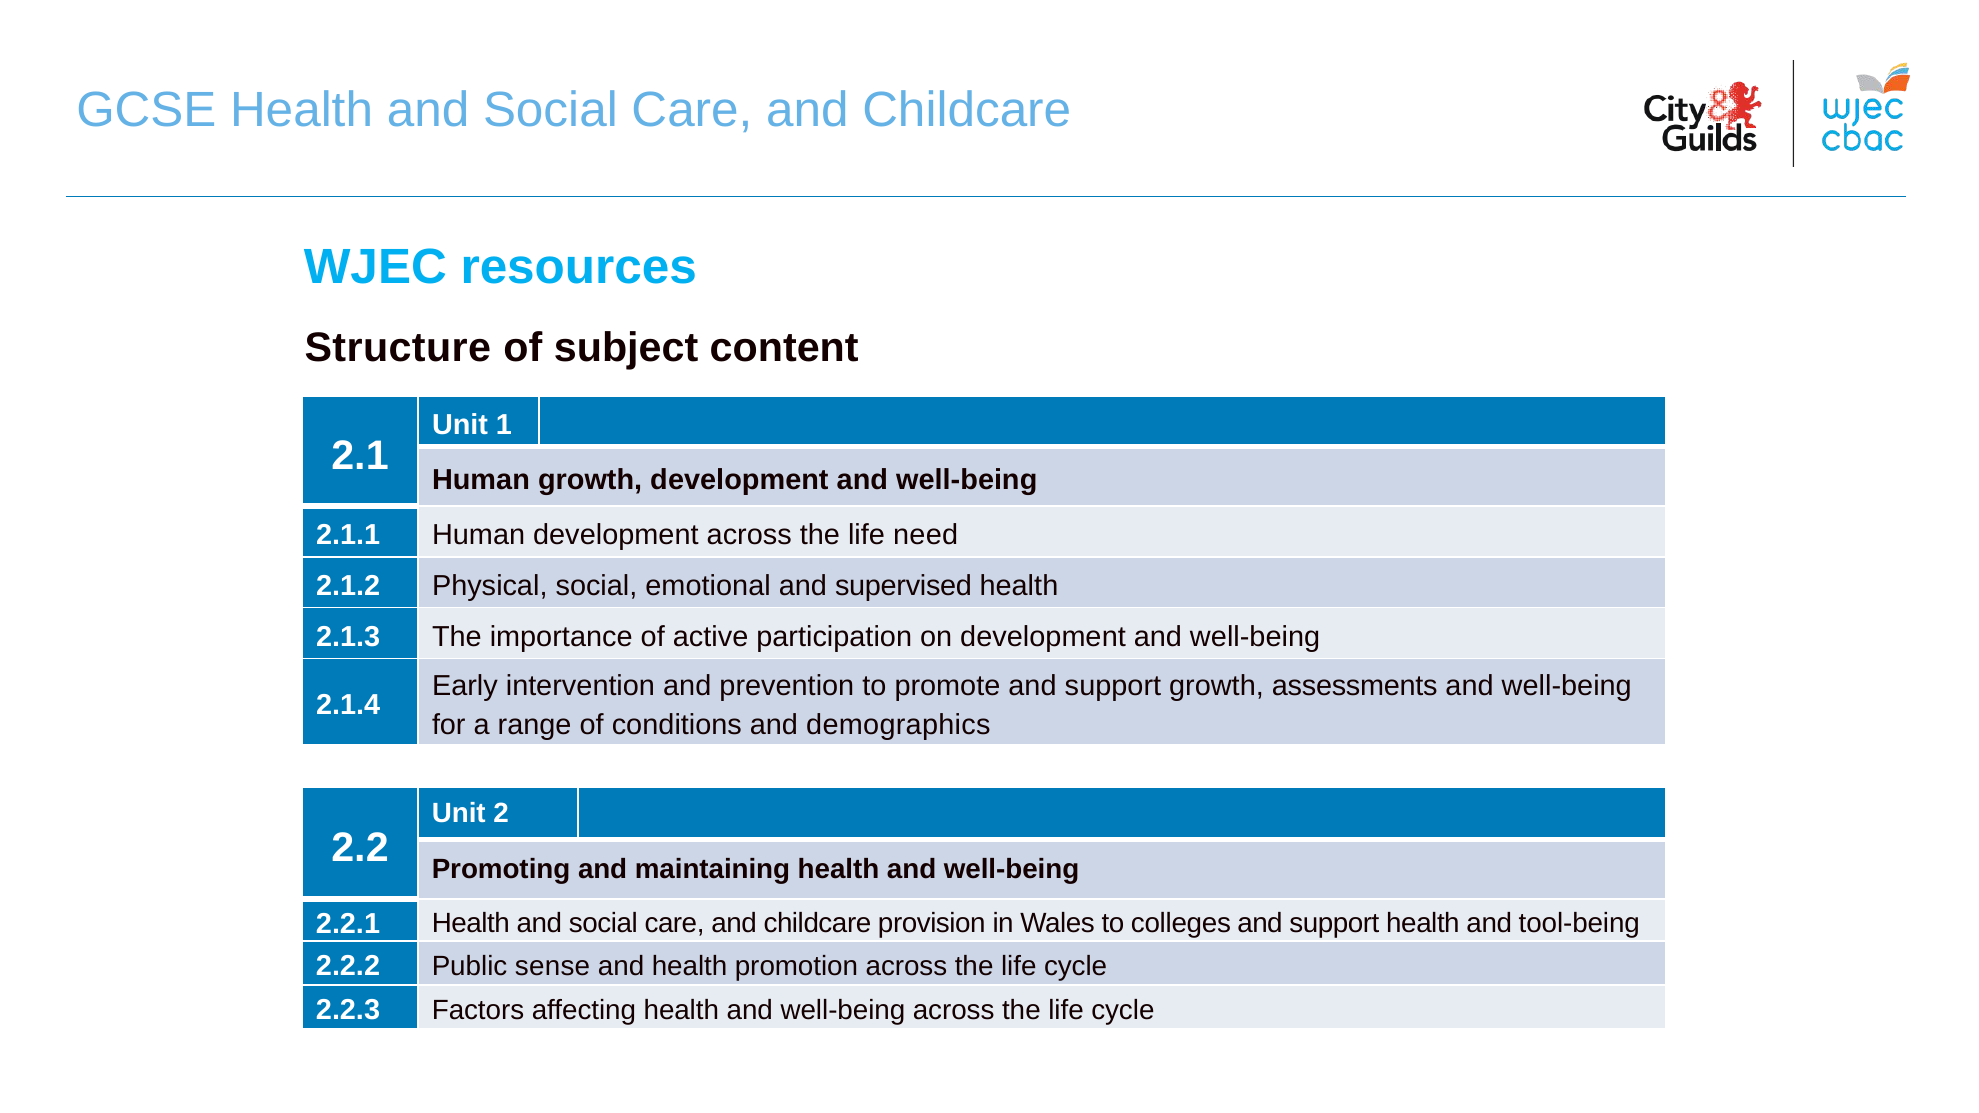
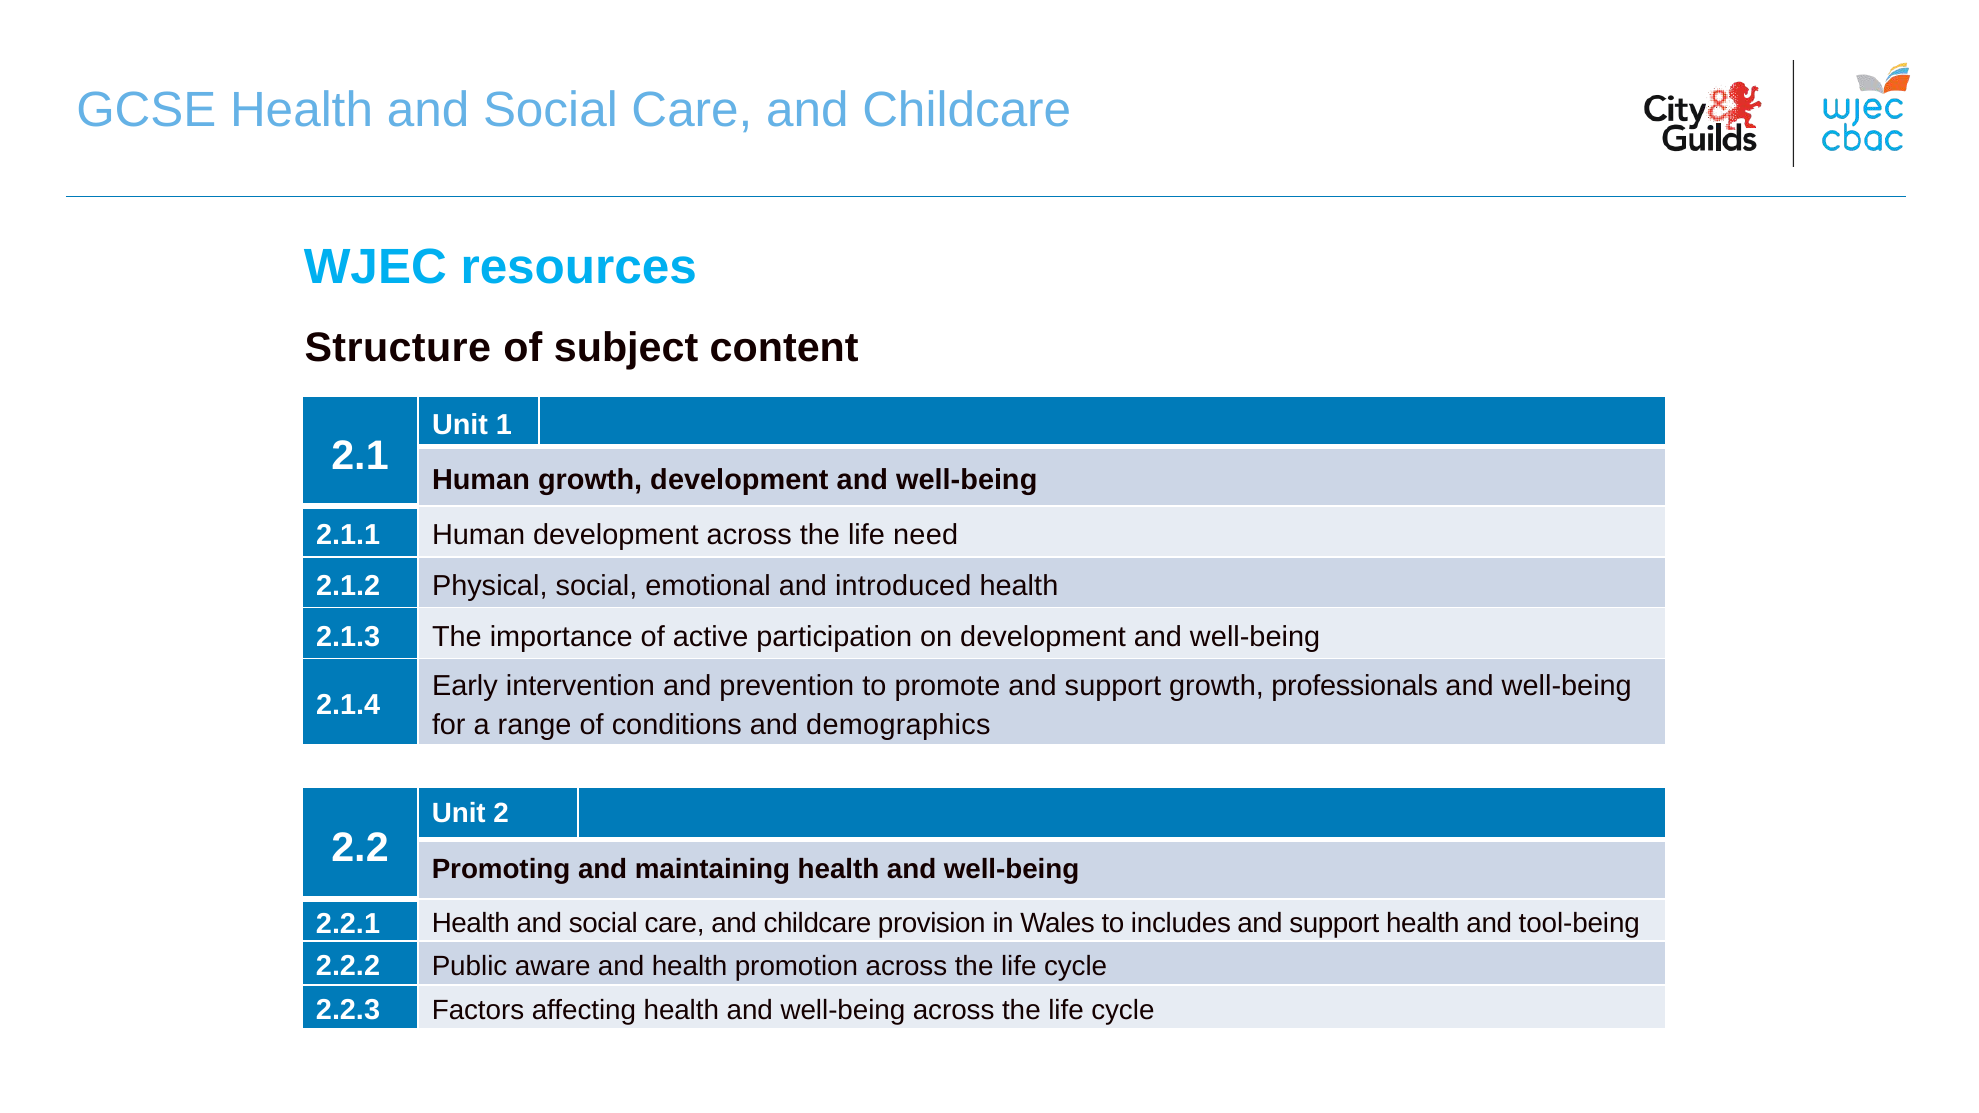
supervised: supervised -> introduced
assessments: assessments -> professionals
colleges: colleges -> includes
sense: sense -> aware
